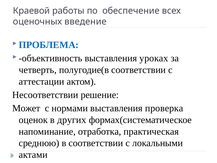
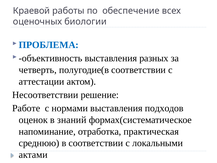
введение: введение -> биологии
уроках: уроках -> разных
Может: Может -> Работе
проверка: проверка -> подходов
других: других -> знаний
